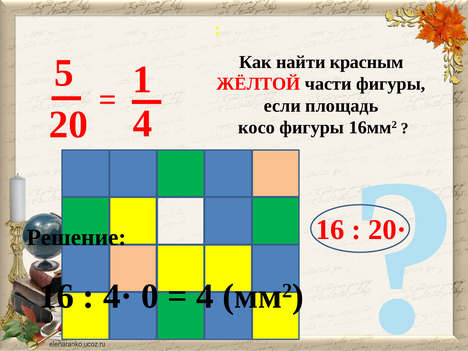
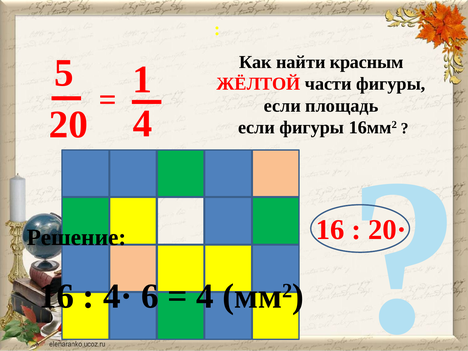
косо at (257, 128): косо -> если
0: 0 -> 6
